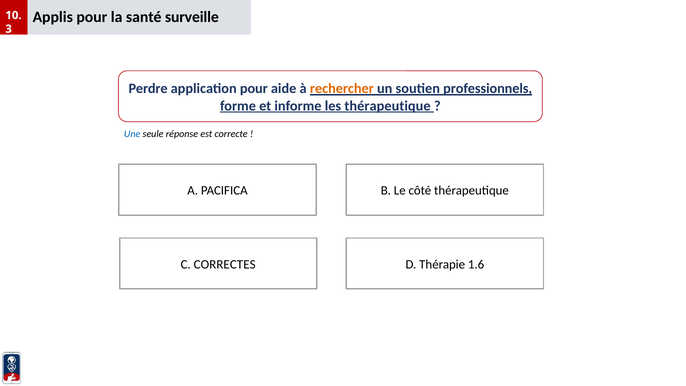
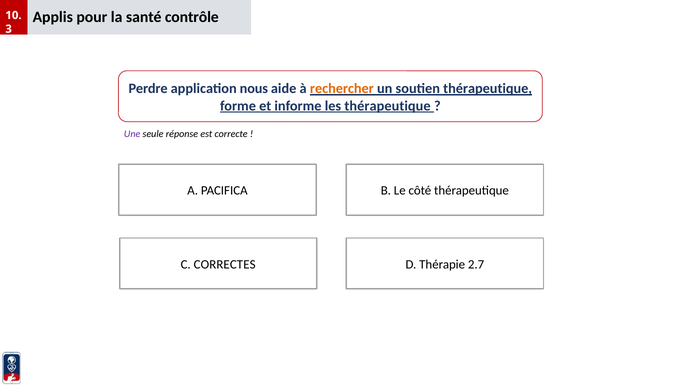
surveille: surveille -> contrôle
application pour: pour -> nous
soutien professionnels: professionnels -> thérapeutique
Une colour: blue -> purple
1.6: 1.6 -> 2.7
